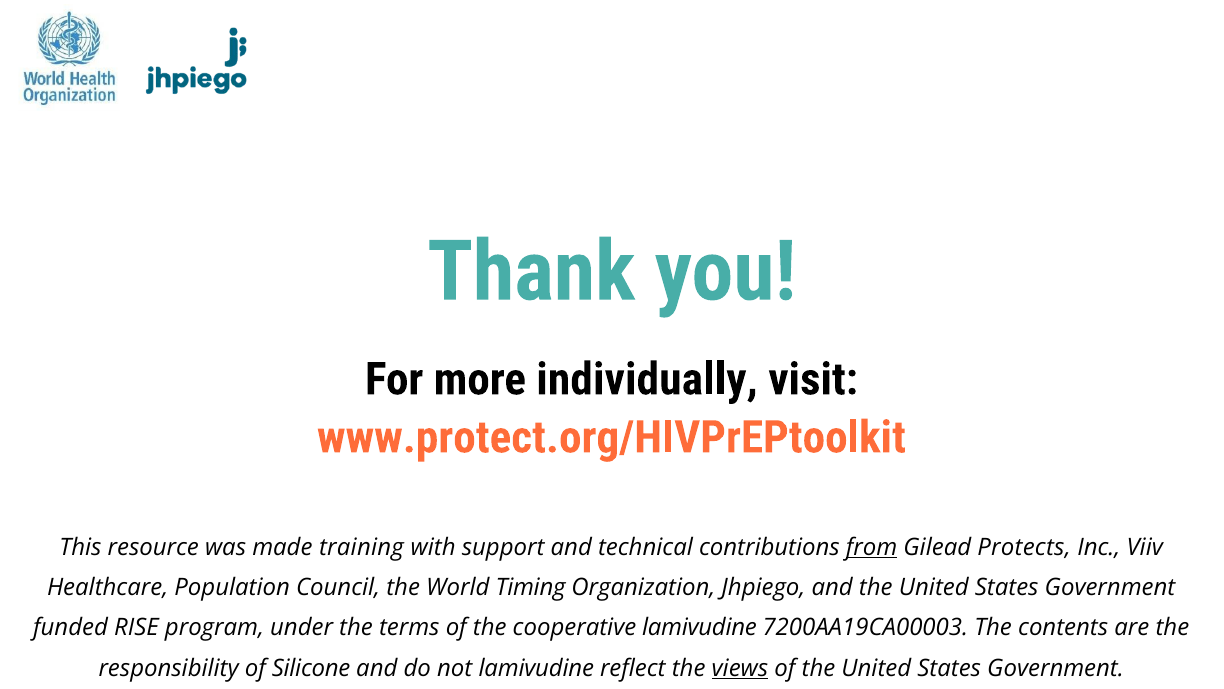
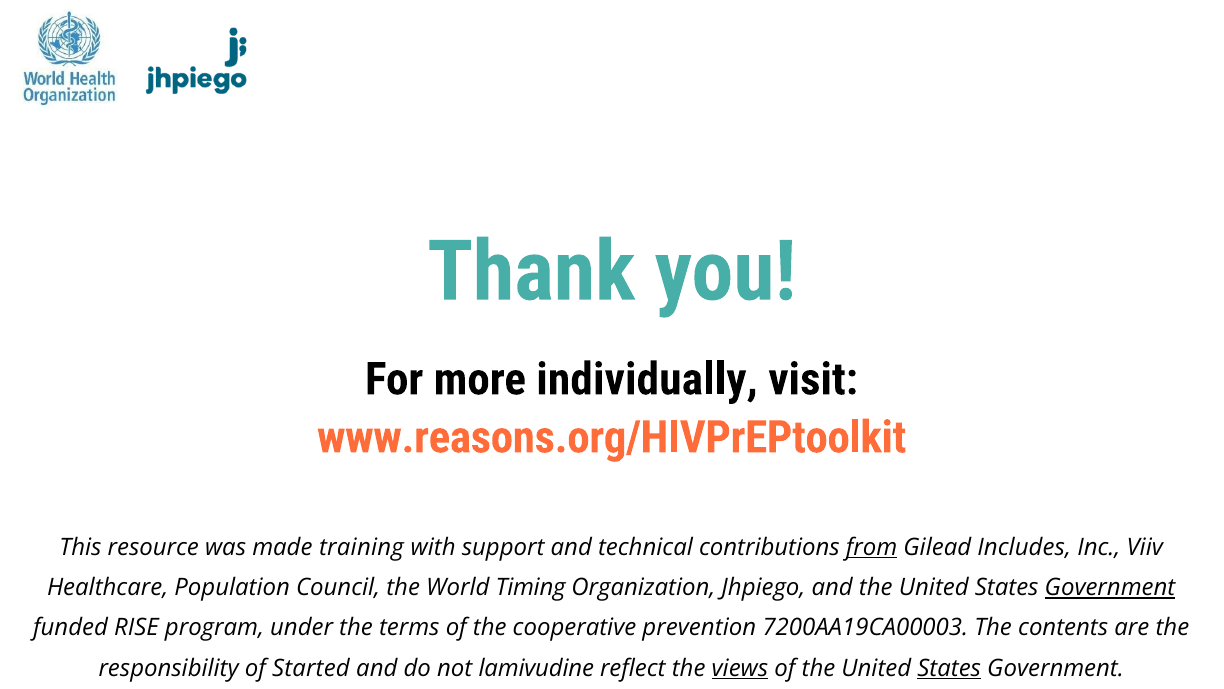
www.protect.org/HIVPrEPtoolkit: www.protect.org/HIVPrEPtoolkit -> www.reasons.org/HIVPrEPtoolkit
Protects: Protects -> Includes
Government at (1110, 587) underline: none -> present
cooperative lamivudine: lamivudine -> prevention
Silicone: Silicone -> Started
States at (949, 668) underline: none -> present
